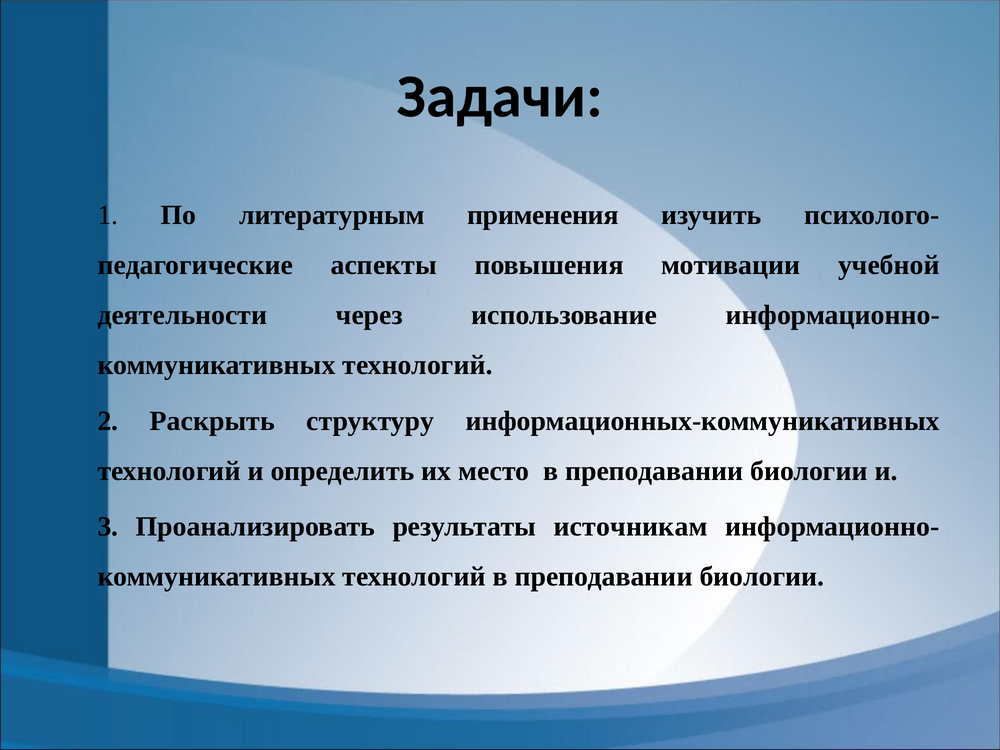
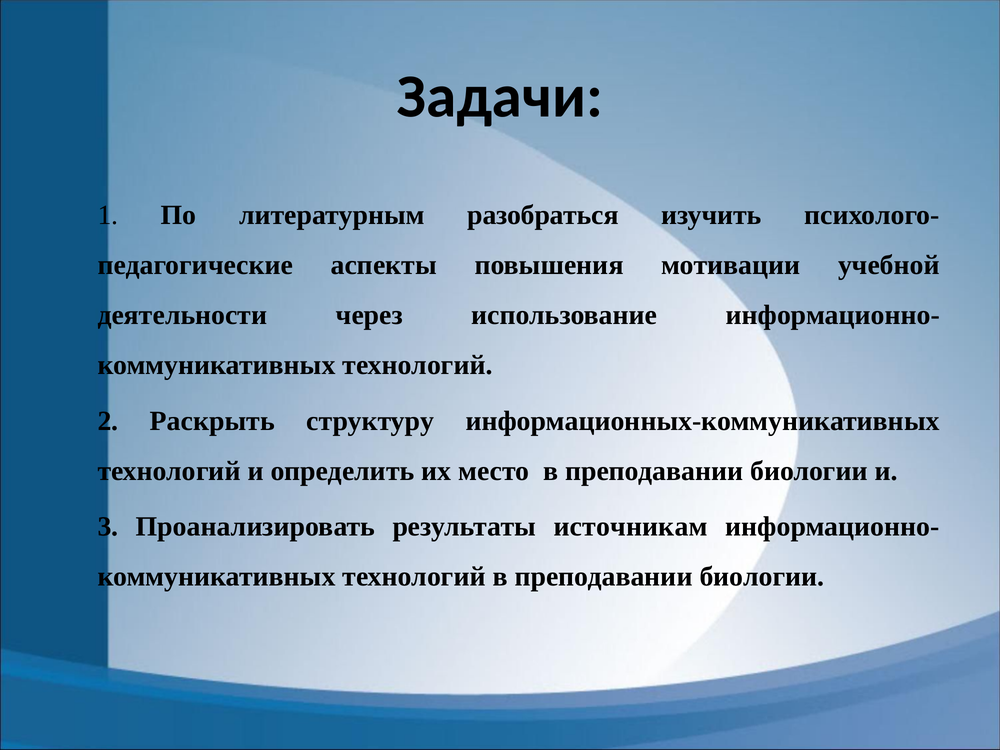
применения: применения -> разобраться
